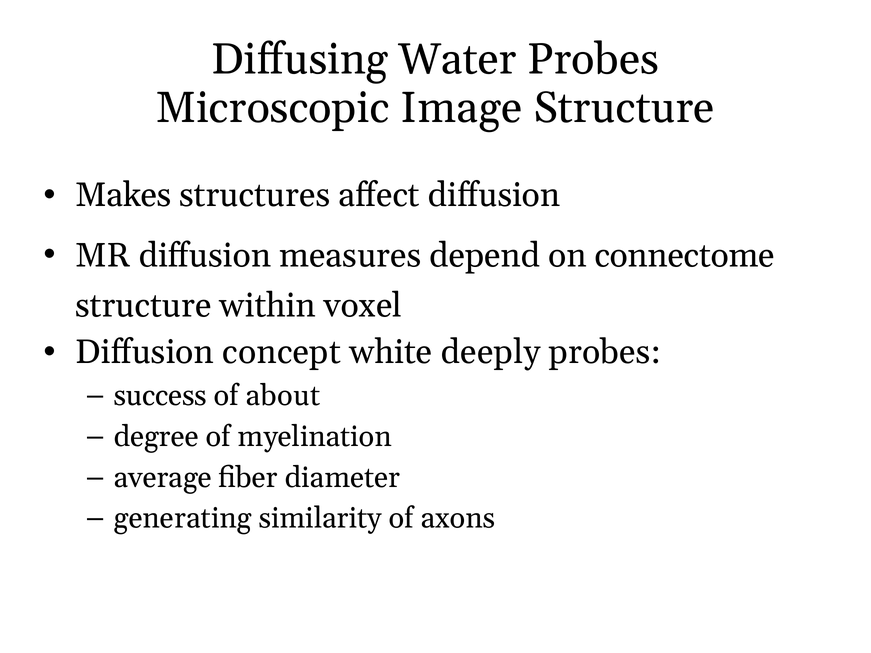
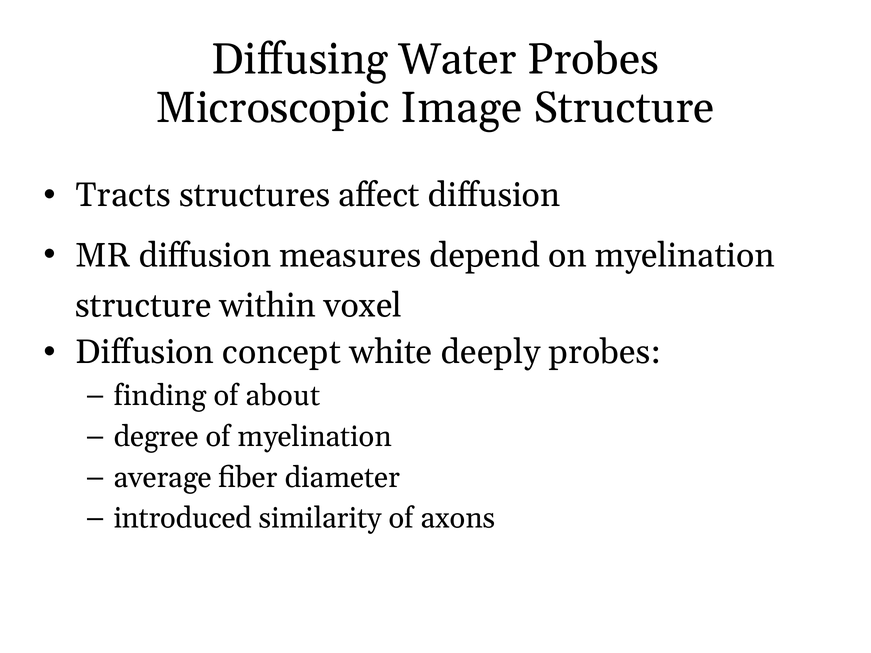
Makes: Makes -> Tracts
on connectome: connectome -> myelination
success: success -> finding
generating: generating -> introduced
